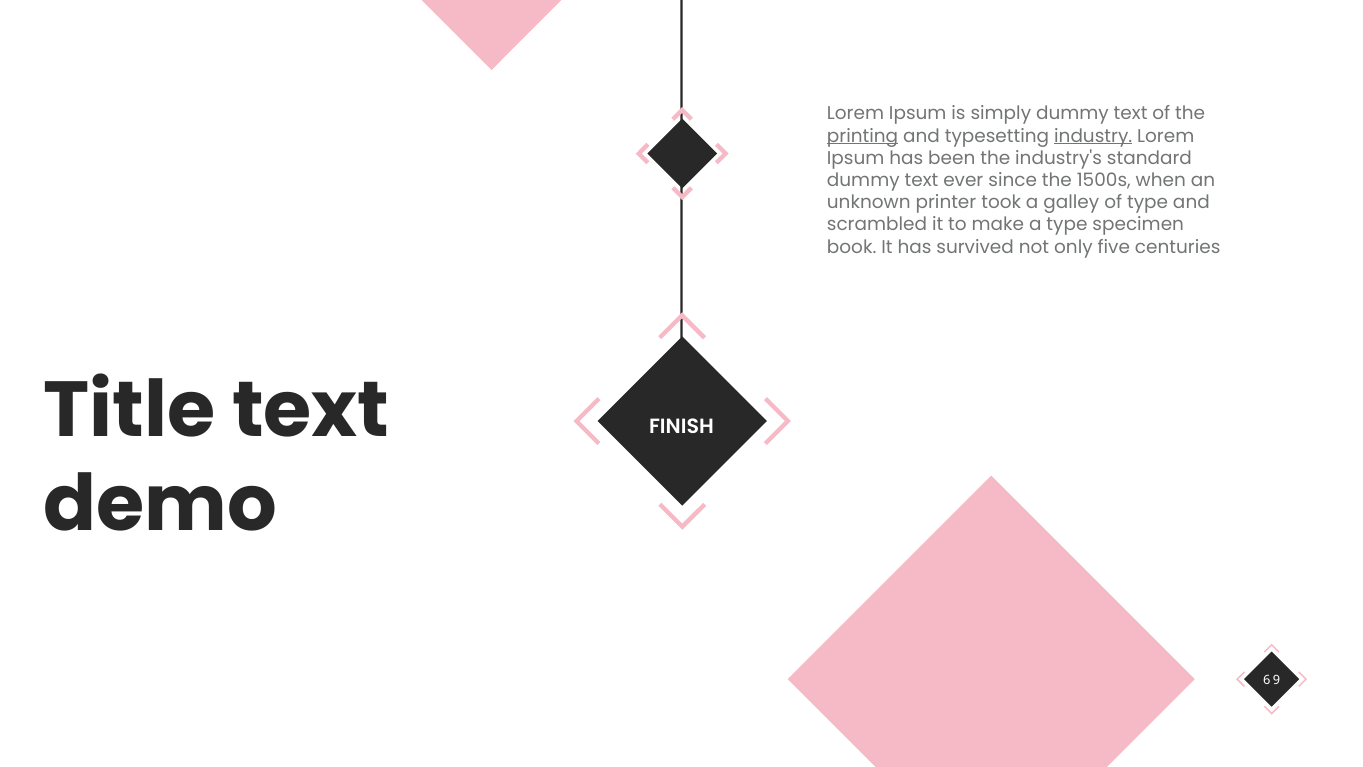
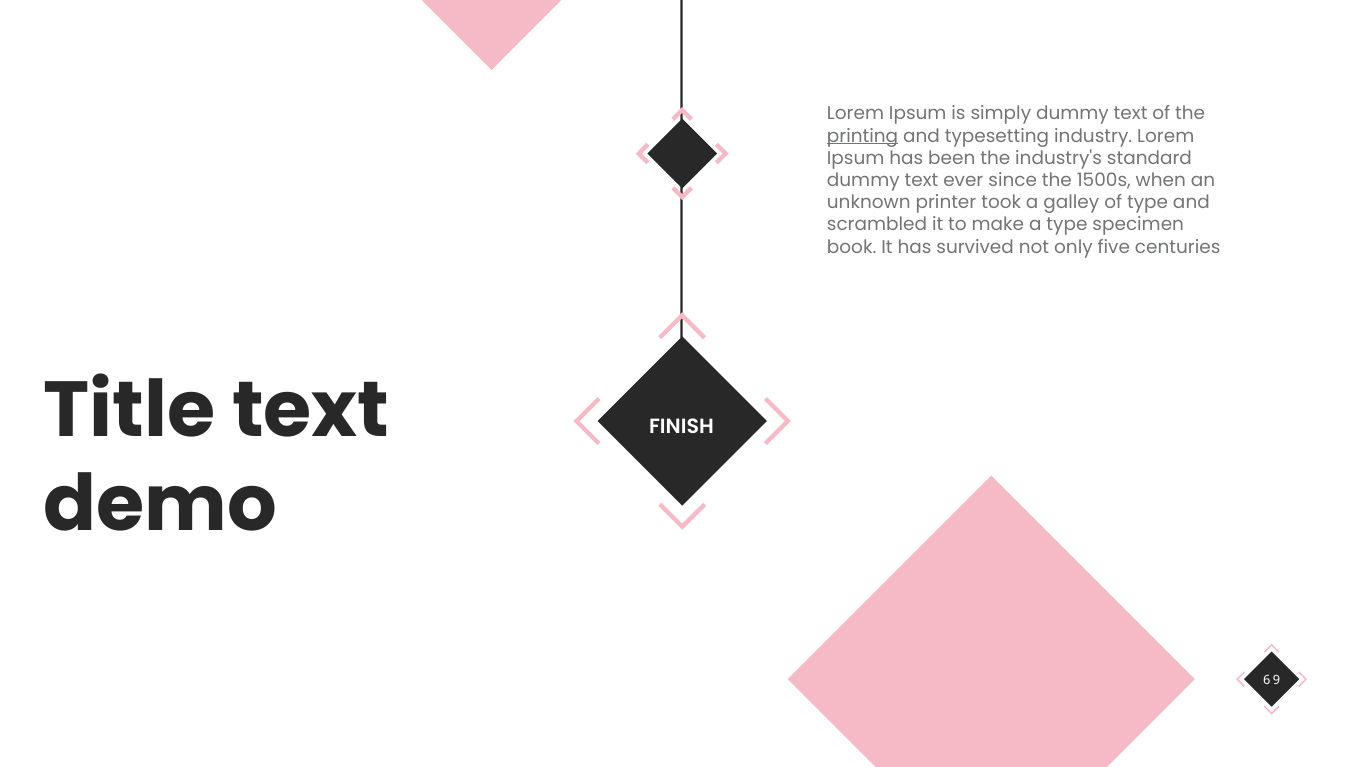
industry underline: present -> none
